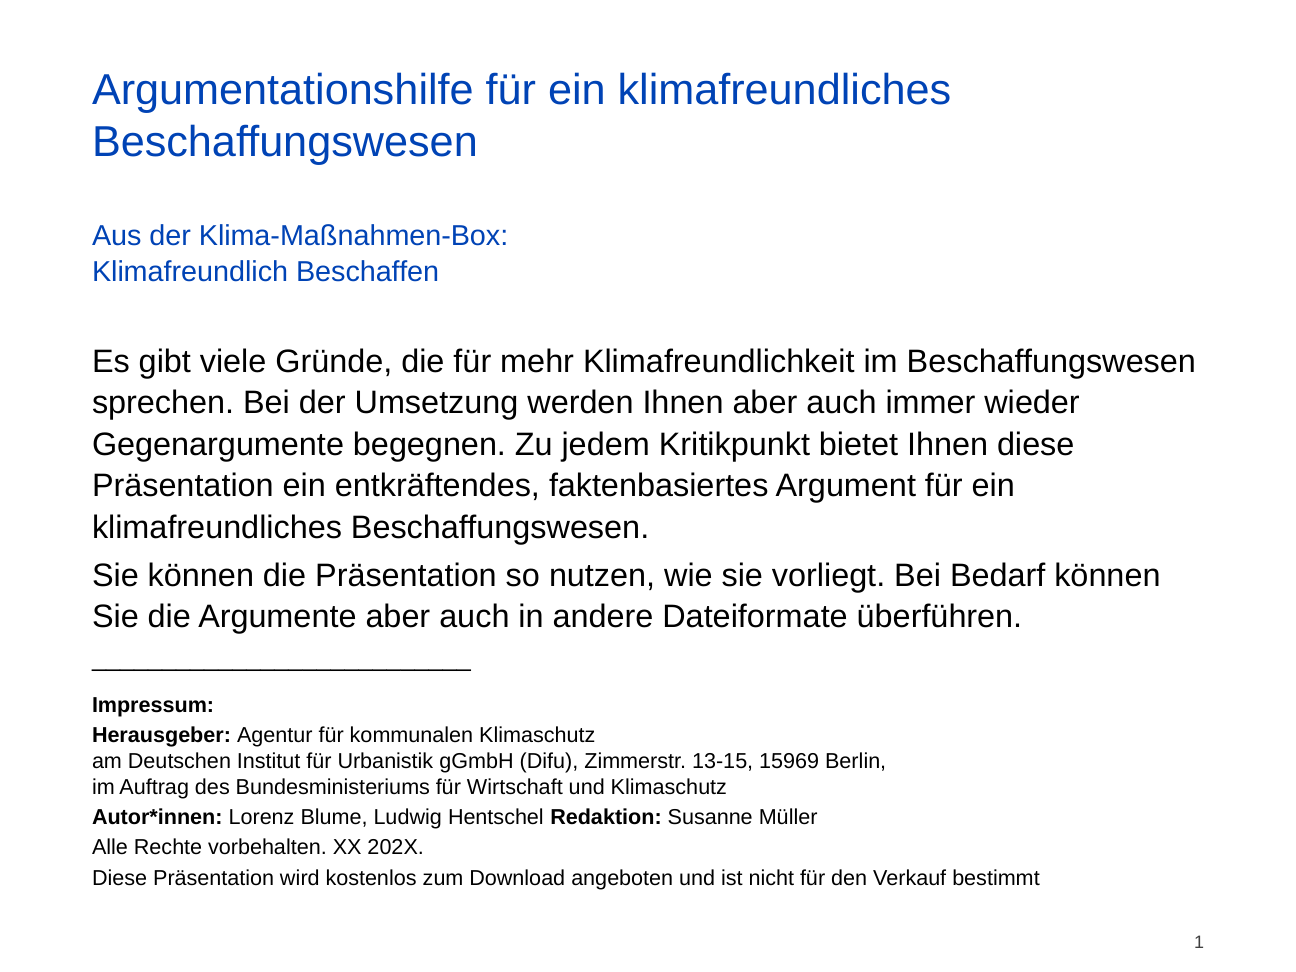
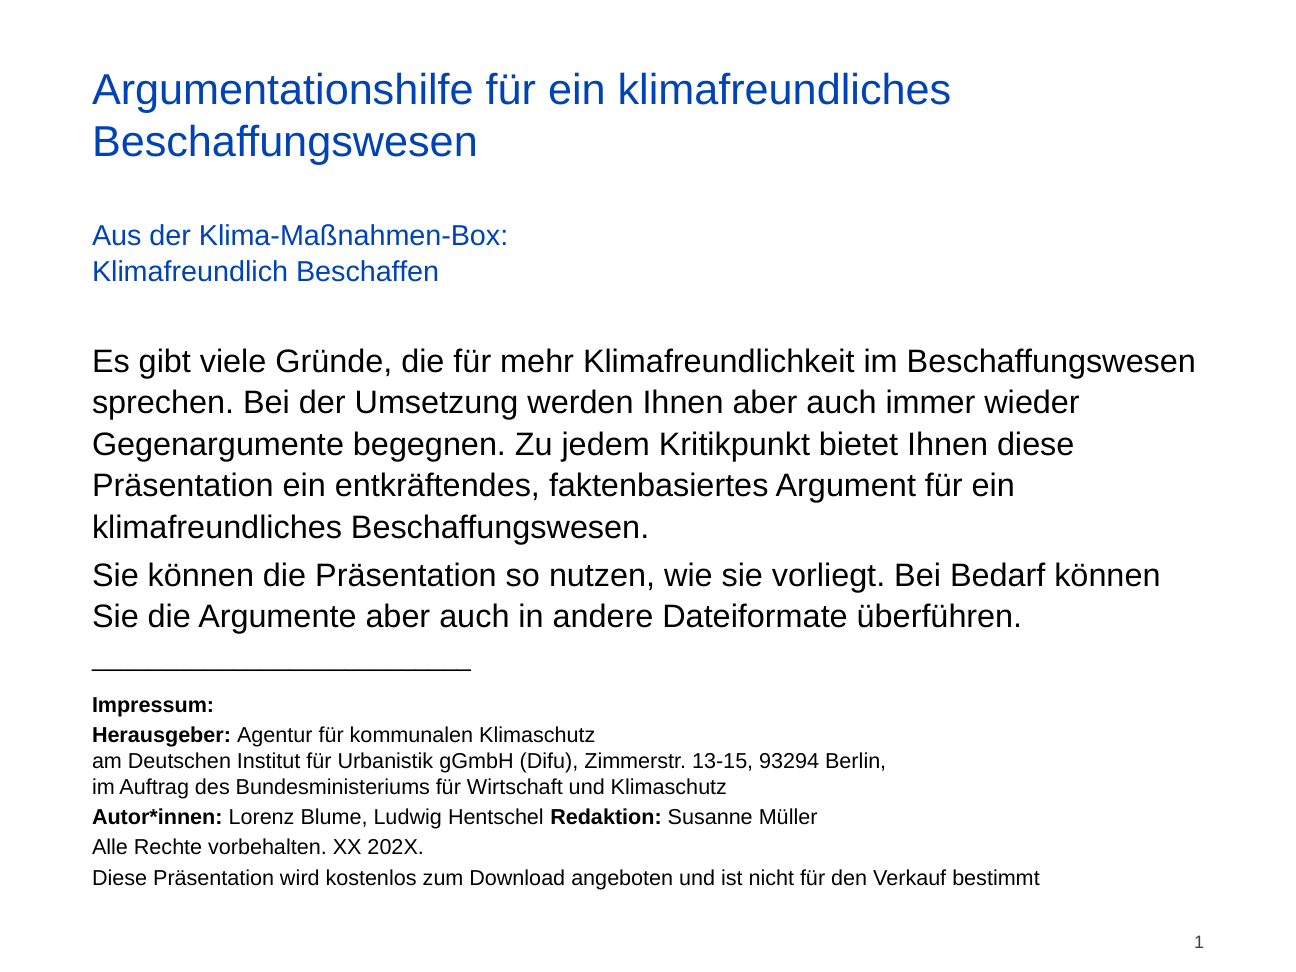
15969: 15969 -> 93294
